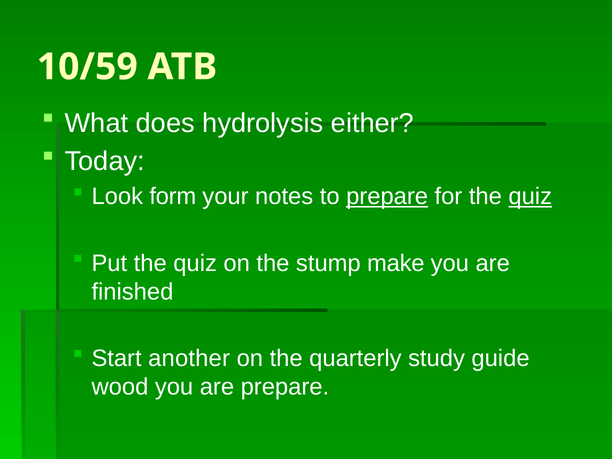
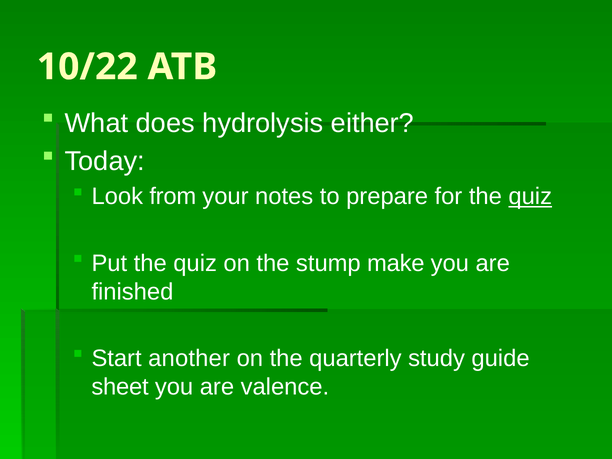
10/59: 10/59 -> 10/22
form: form -> from
prepare at (387, 197) underline: present -> none
wood: wood -> sheet
are prepare: prepare -> valence
